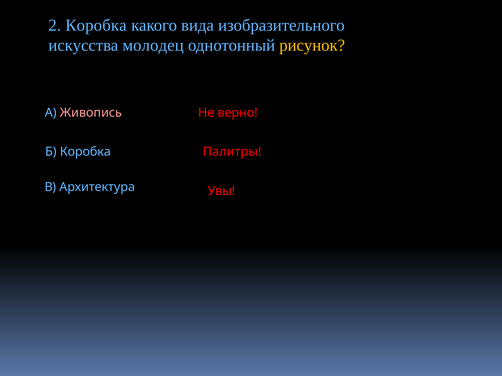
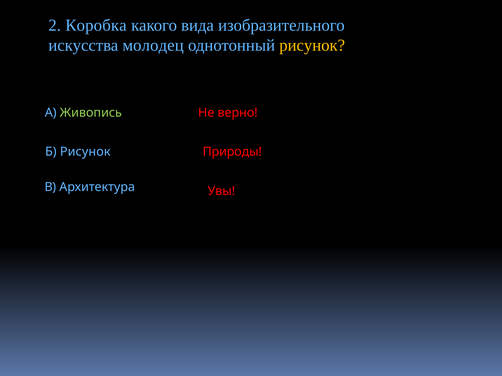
Живопись colour: pink -> light green
Б Коробка: Коробка -> Рисунок
Палитры: Палитры -> Природы
